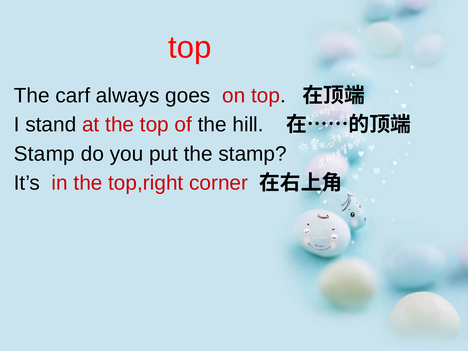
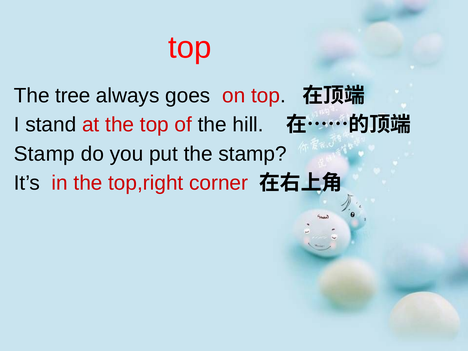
carf: carf -> tree
